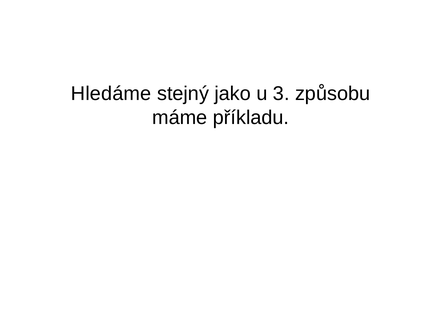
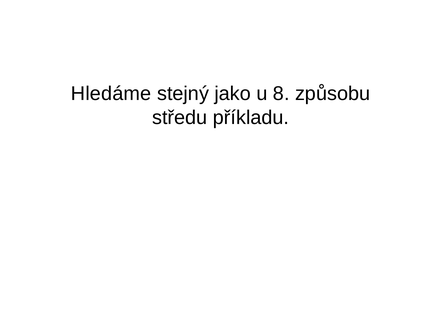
3: 3 -> 8
máme: máme -> středu
